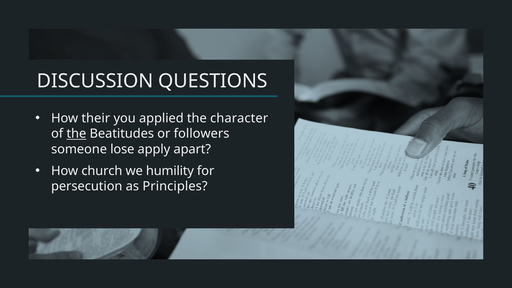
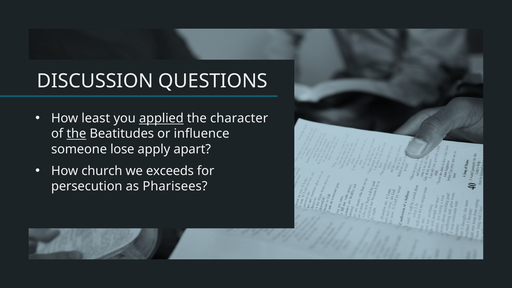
their: their -> least
applied underline: none -> present
followers: followers -> influence
humility: humility -> exceeds
Principles: Principles -> Pharisees
